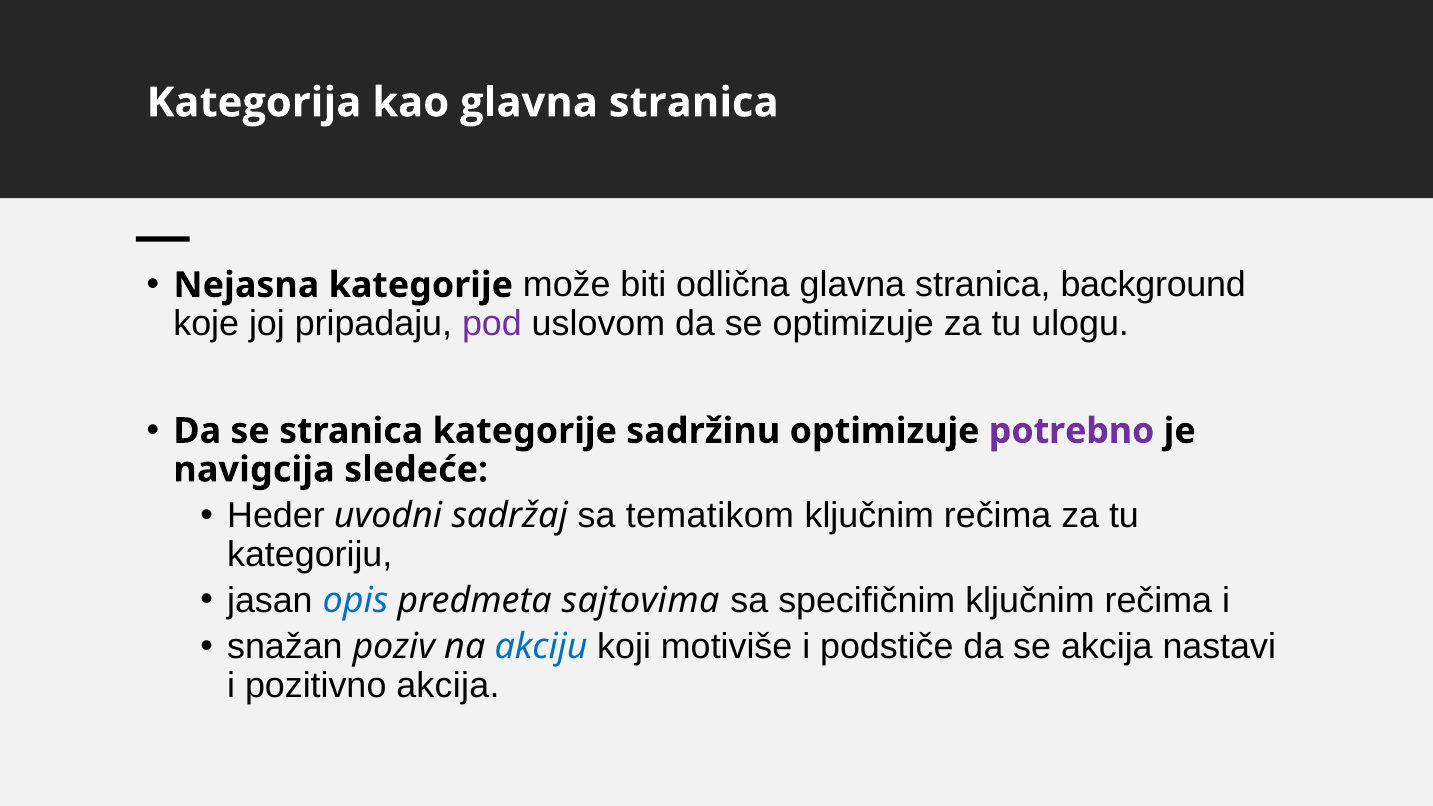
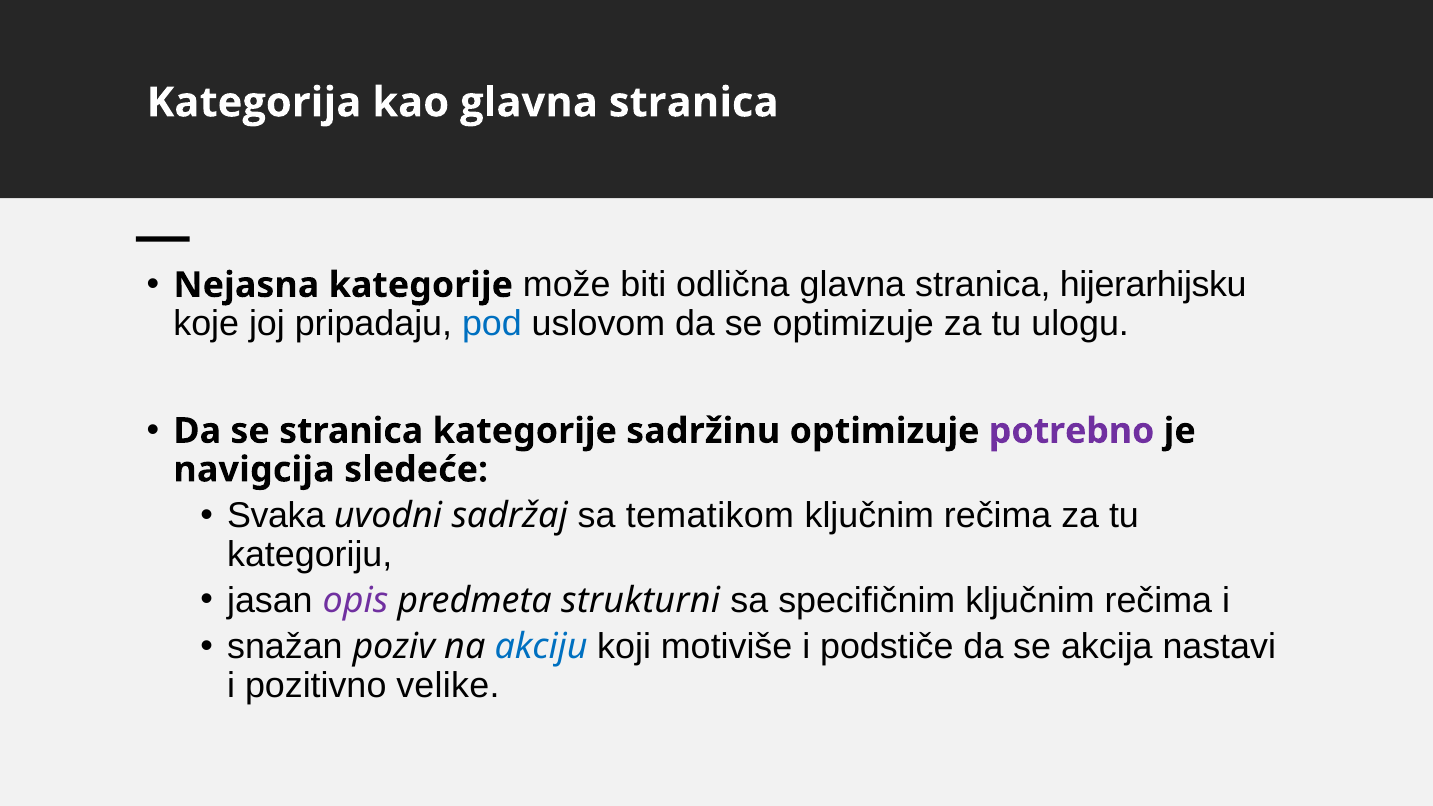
background: background -> hijerarhijsku
pod colour: purple -> blue
Heder: Heder -> Svaka
opis colour: blue -> purple
sajtovima: sajtovima -> strukturni
pozitivno akcija: akcija -> velike
